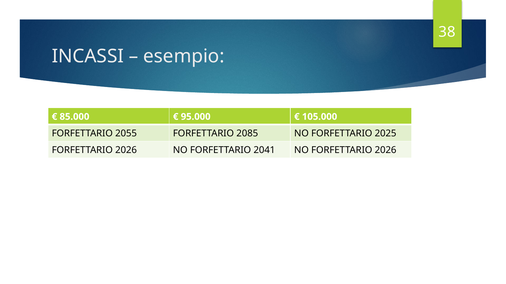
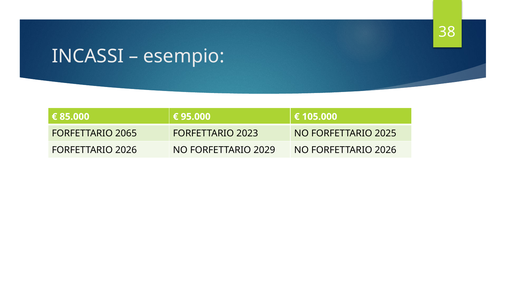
2055: 2055 -> 2065
2085: 2085 -> 2023
2041: 2041 -> 2029
